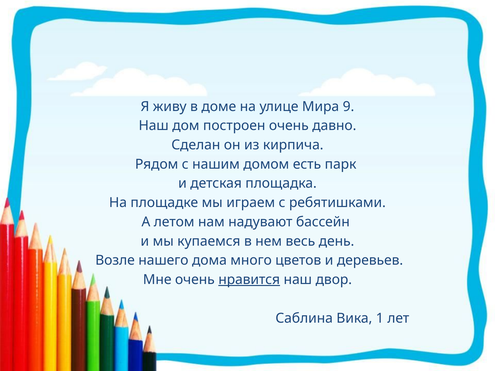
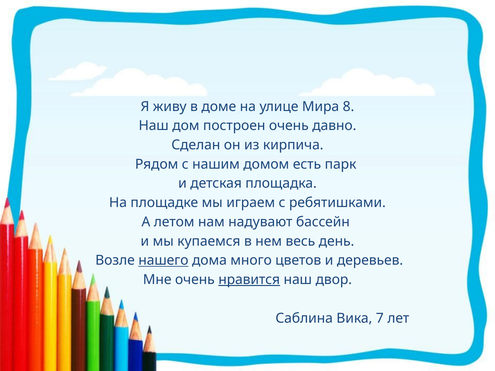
9: 9 -> 8
нашего underline: none -> present
1: 1 -> 7
